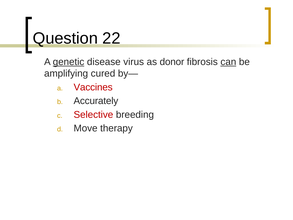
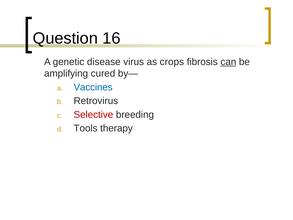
22: 22 -> 16
genetic underline: present -> none
donor: donor -> crops
Vaccines colour: red -> blue
Accurately: Accurately -> Retrovirus
Move: Move -> Tools
